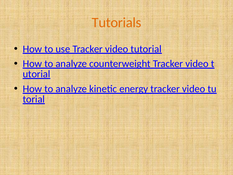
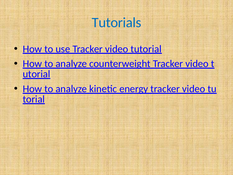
Tutorials colour: orange -> blue
